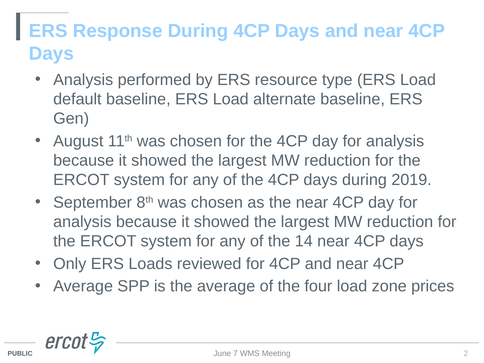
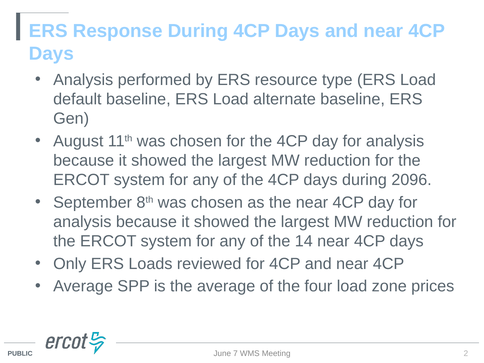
2019: 2019 -> 2096
